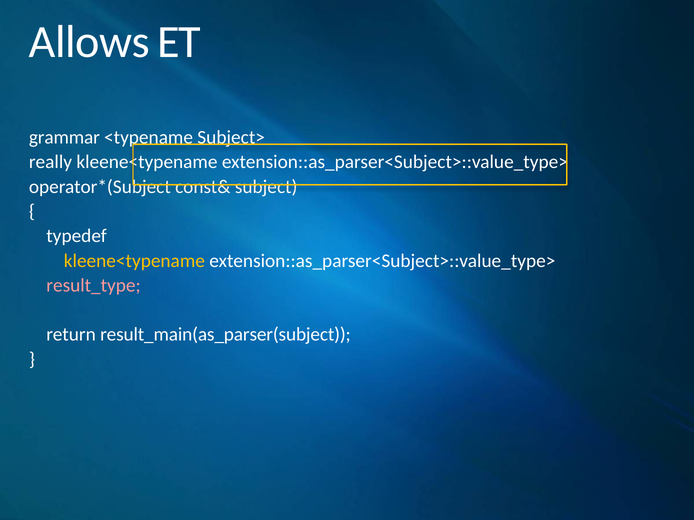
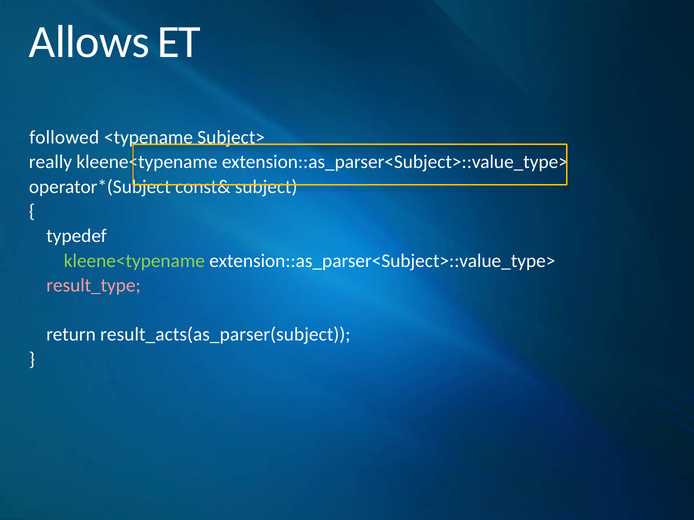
grammar: grammar -> followed
kleene<typename at (134, 261) colour: yellow -> light green
result_main(as_parser(subject: result_main(as_parser(subject -> result_acts(as_parser(subject
